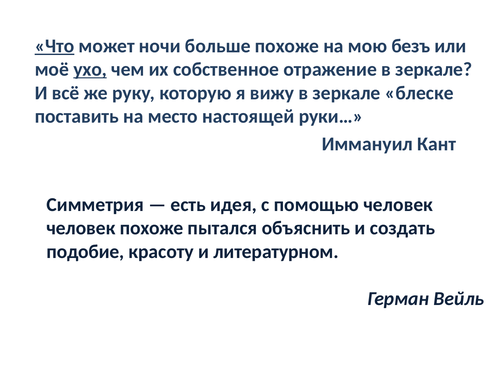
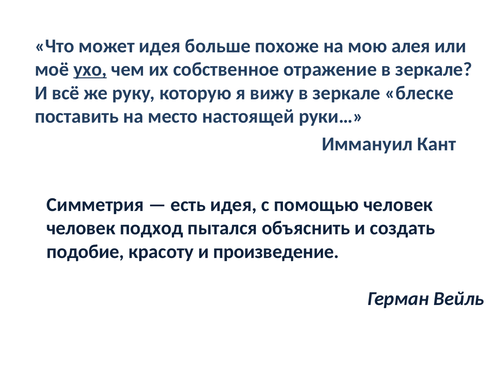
Что underline: present -> none
может ночи: ночи -> идея
безъ: безъ -> алея
человек похоже: похоже -> подход
литературном: литературном -> произведение
